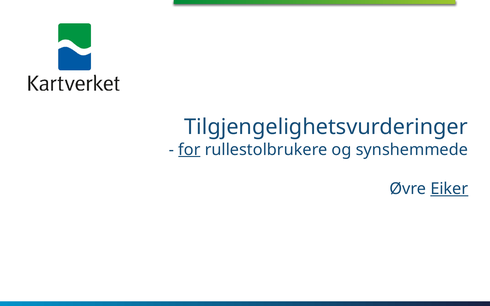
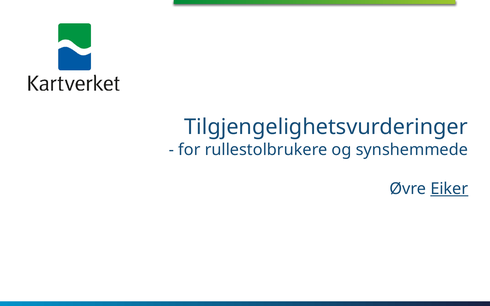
for underline: present -> none
